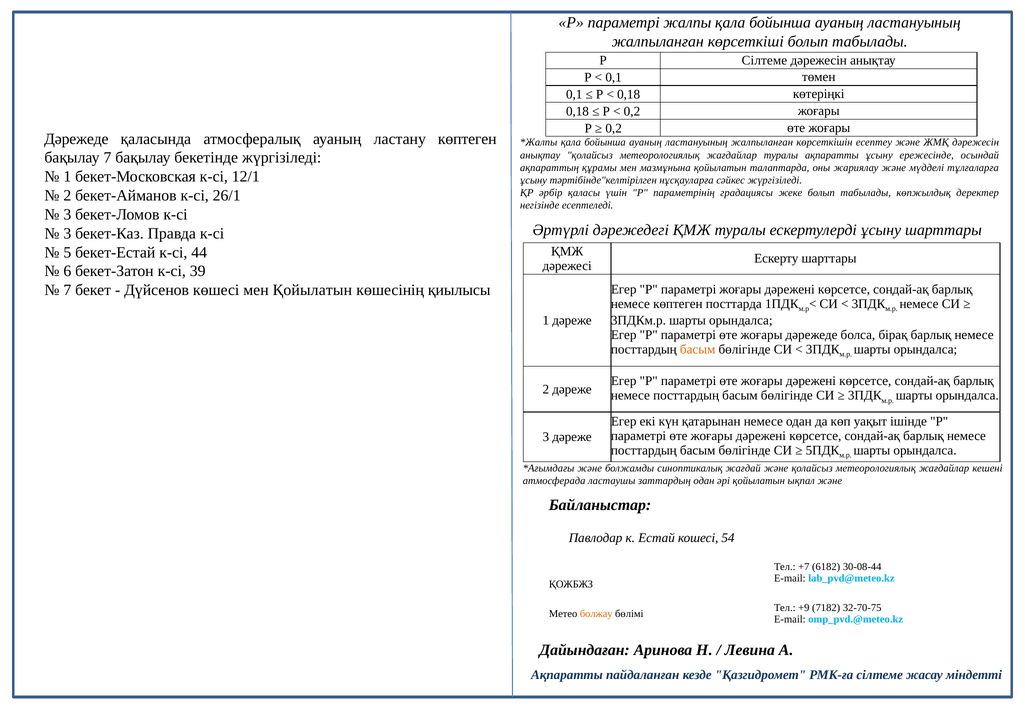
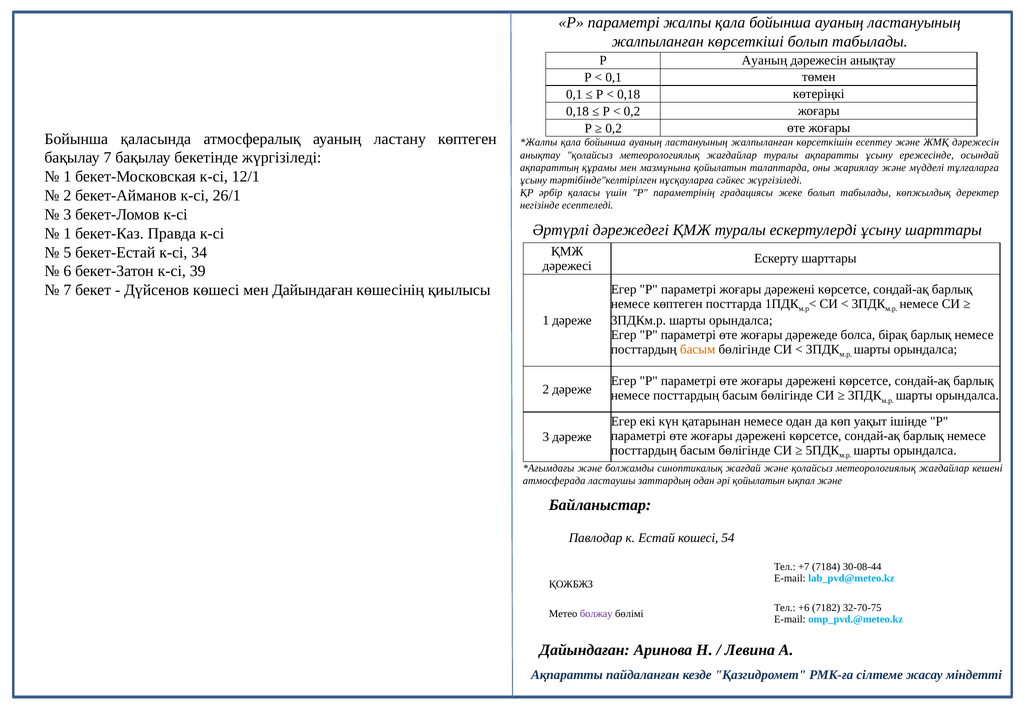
Р Сілтеме: Сілтеме -> Ауаның
Дәрежеде at (76, 139): Дәрежеде -> Бойынша
3 at (67, 234): 3 -> 1
44: 44 -> 34
мен Қойылатын: Қойылатын -> Дайындаған
6182: 6182 -> 7184
+9: +9 -> +6
болжау colour: orange -> purple
